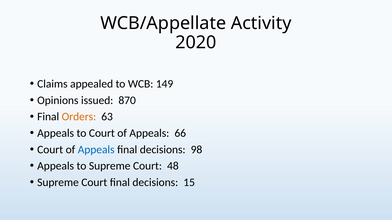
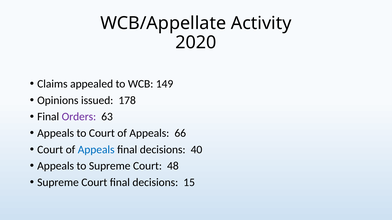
870: 870 -> 178
Orders colour: orange -> purple
98: 98 -> 40
